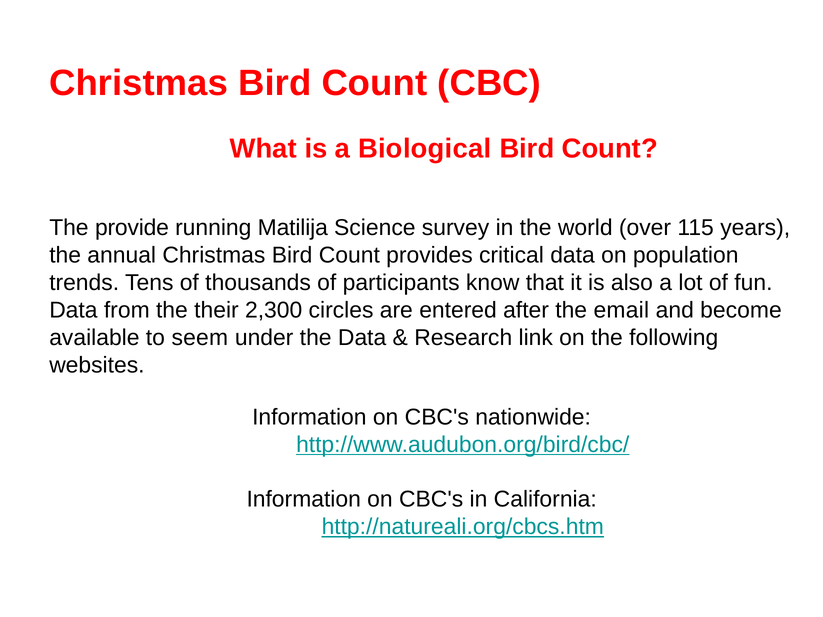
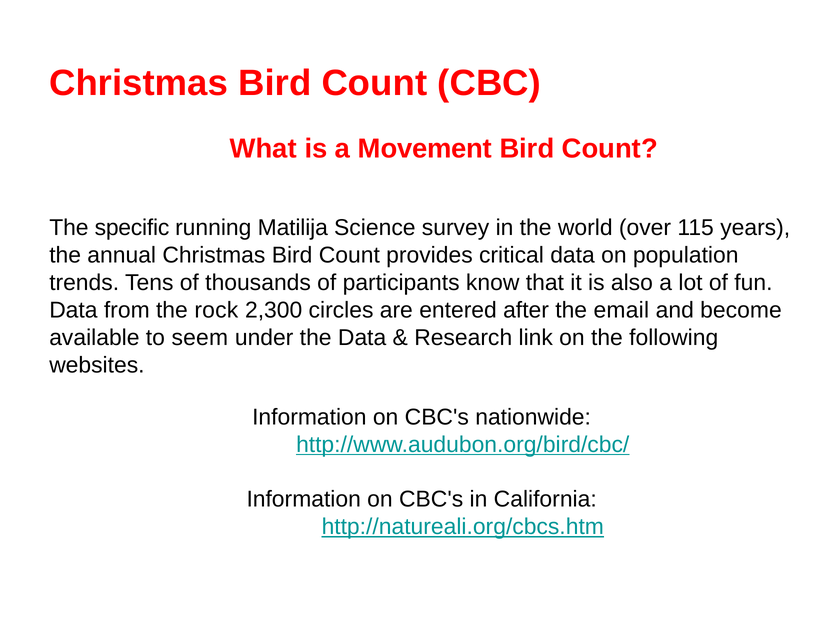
Biological: Biological -> Movement
provide: provide -> specific
their: their -> rock
